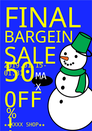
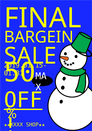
OFF underline: none -> present
